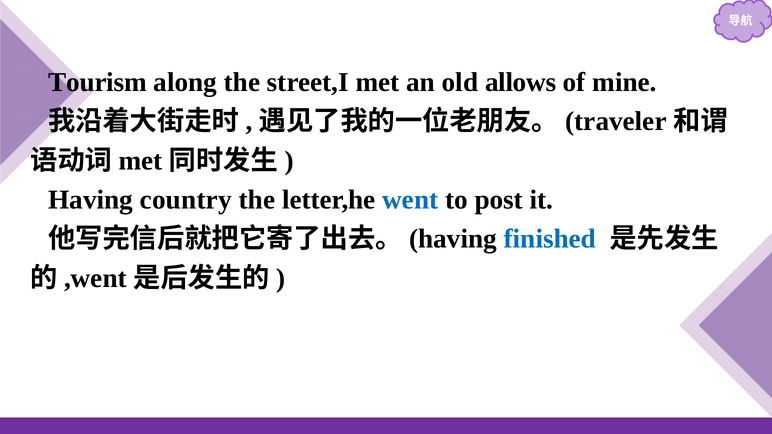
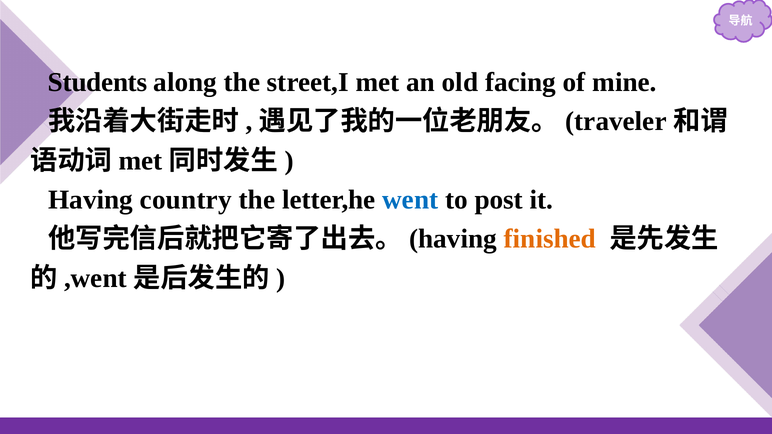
Tourism: Tourism -> Students
allows: allows -> facing
finished colour: blue -> orange
